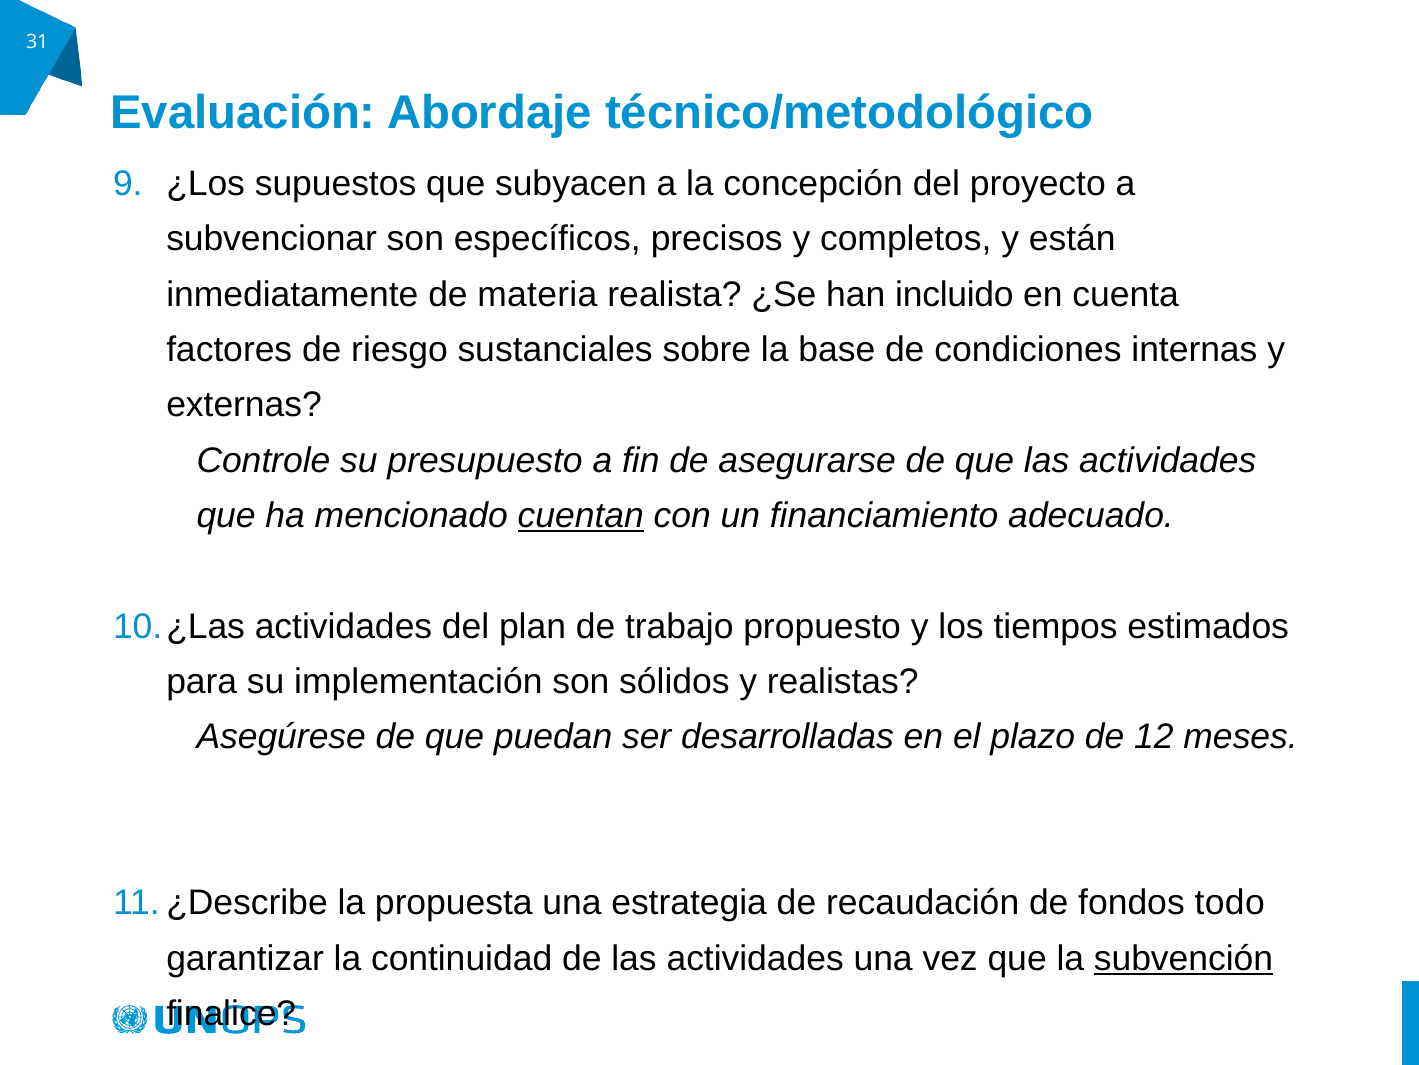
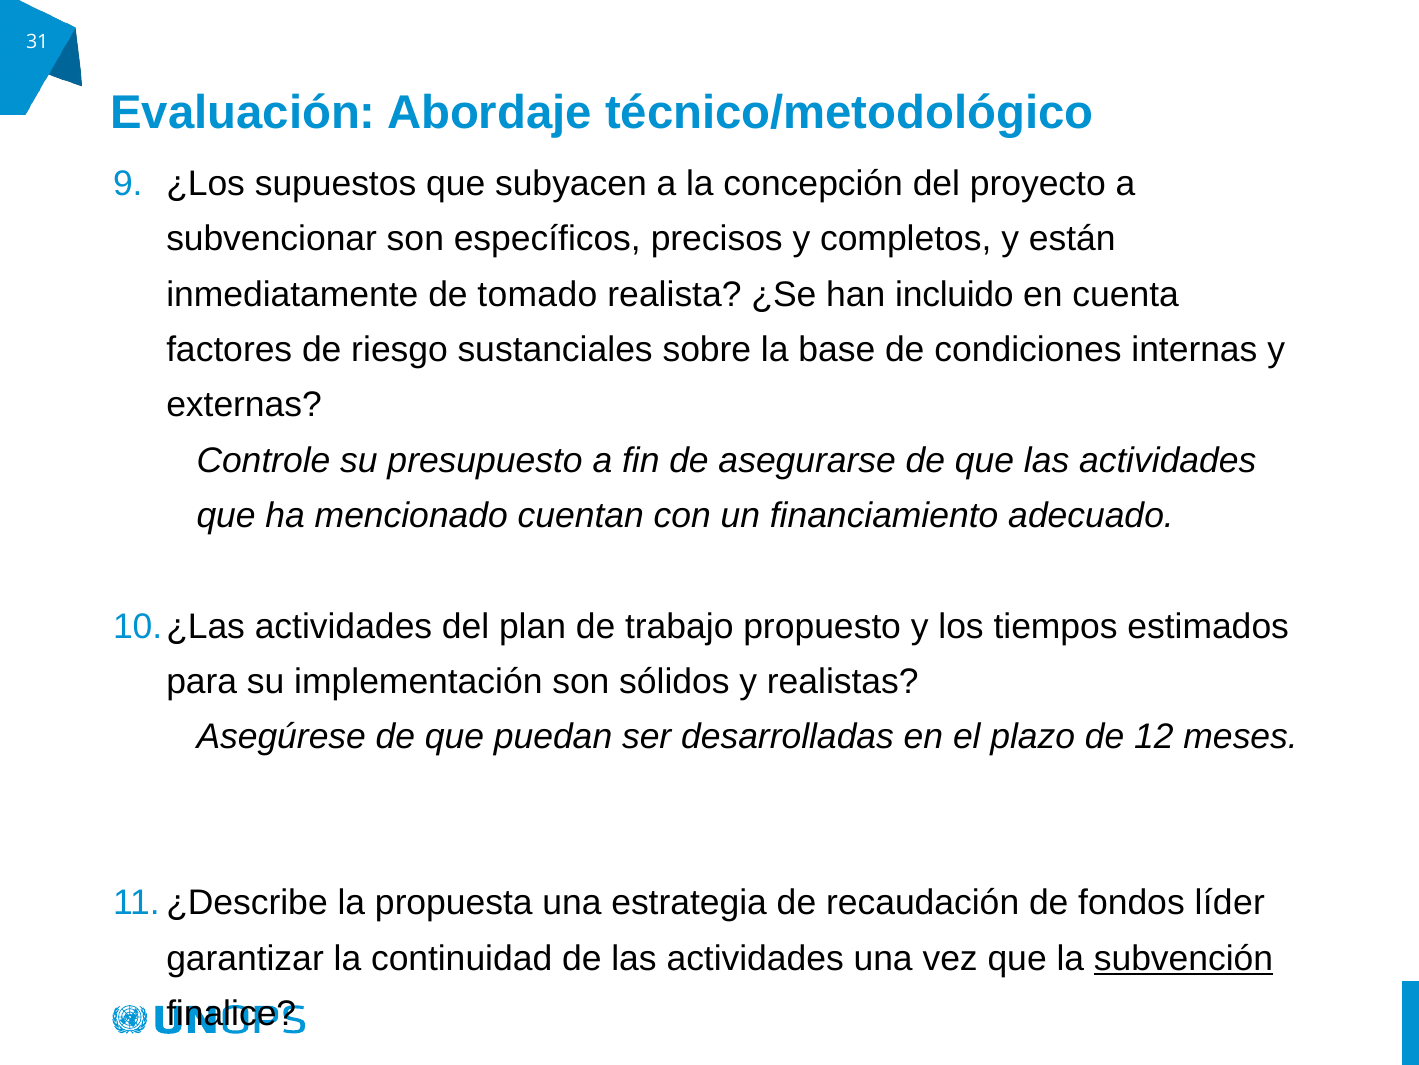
materia: materia -> tomado
cuentan underline: present -> none
todo: todo -> líder
